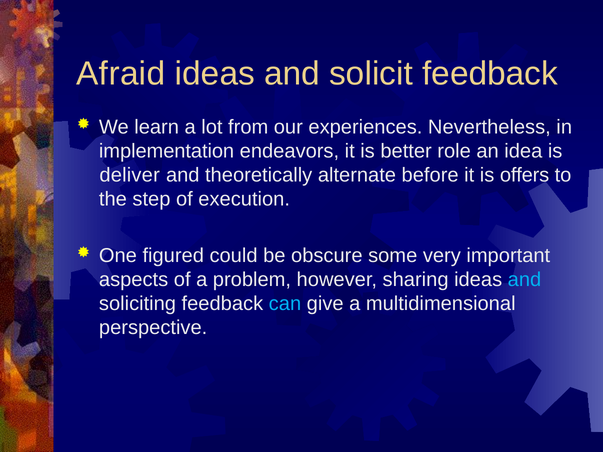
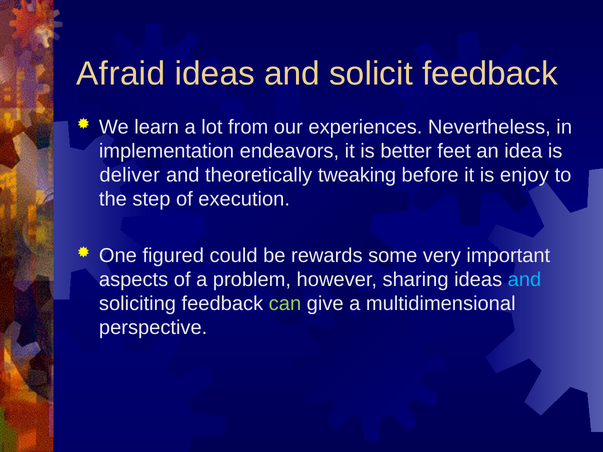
role: role -> feet
alternate: alternate -> tweaking
offers: offers -> enjoy
obscure: obscure -> rewards
can colour: light blue -> light green
